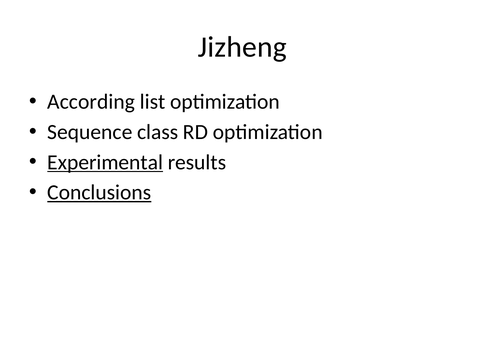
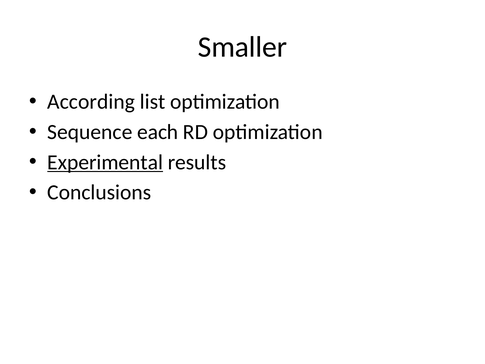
Jizheng: Jizheng -> Smaller
class: class -> each
Conclusions underline: present -> none
